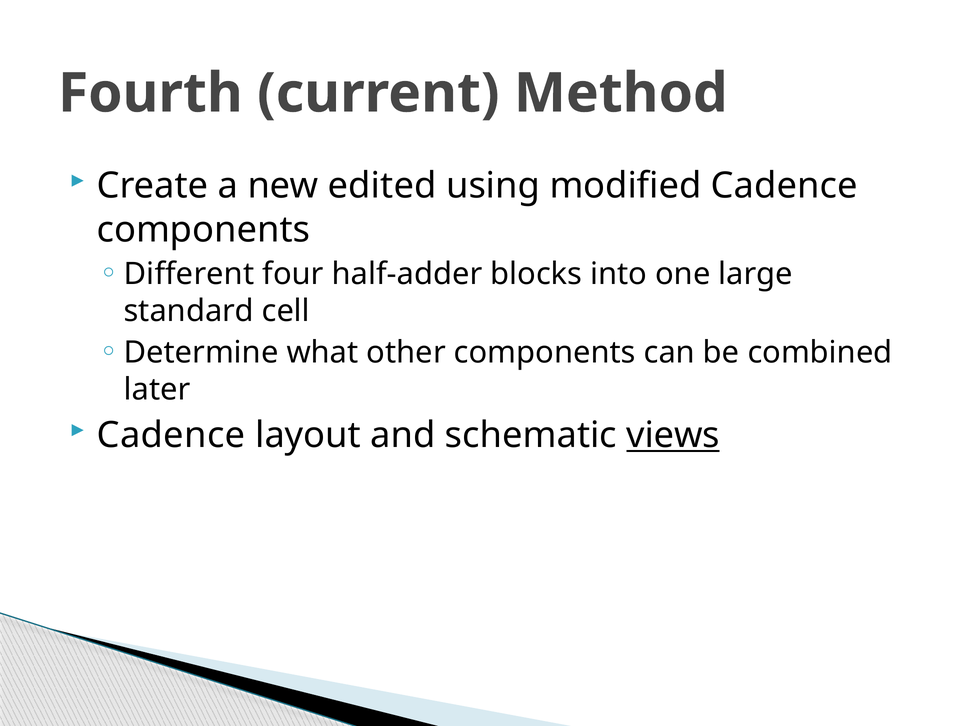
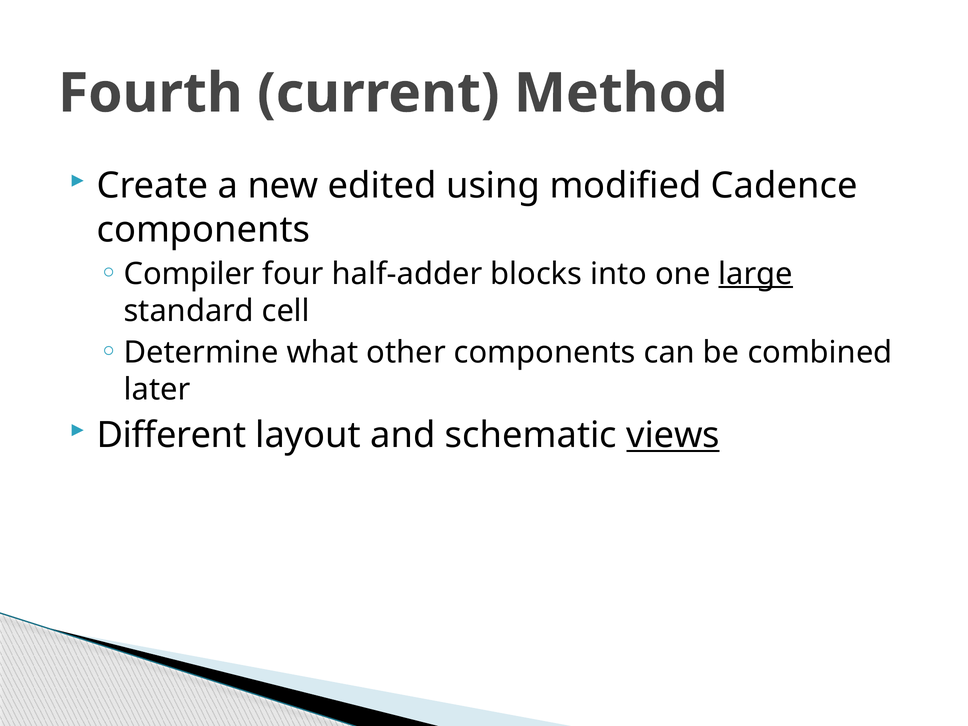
Different: Different -> Compiler
large underline: none -> present
Cadence at (171, 436): Cadence -> Different
